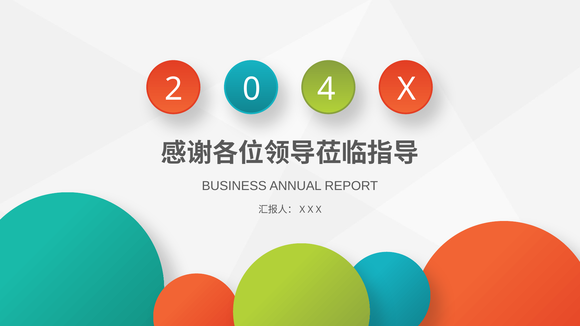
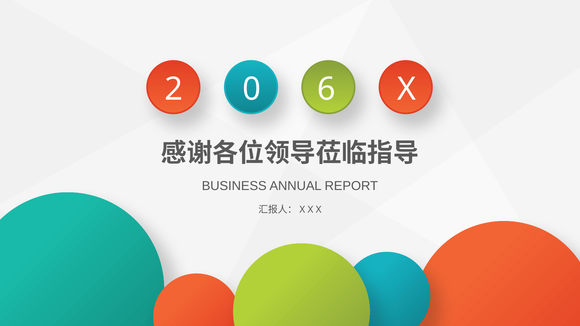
4: 4 -> 6
